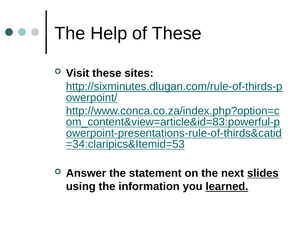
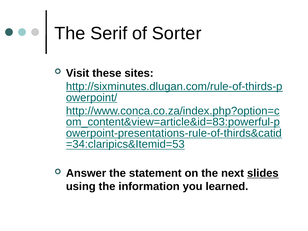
Help: Help -> Serif
of These: These -> Sorter
learned underline: present -> none
